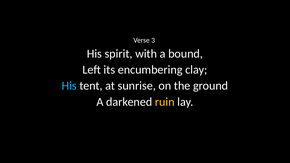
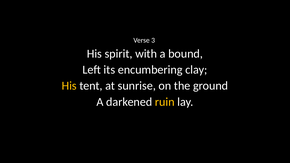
His at (69, 86) colour: light blue -> yellow
